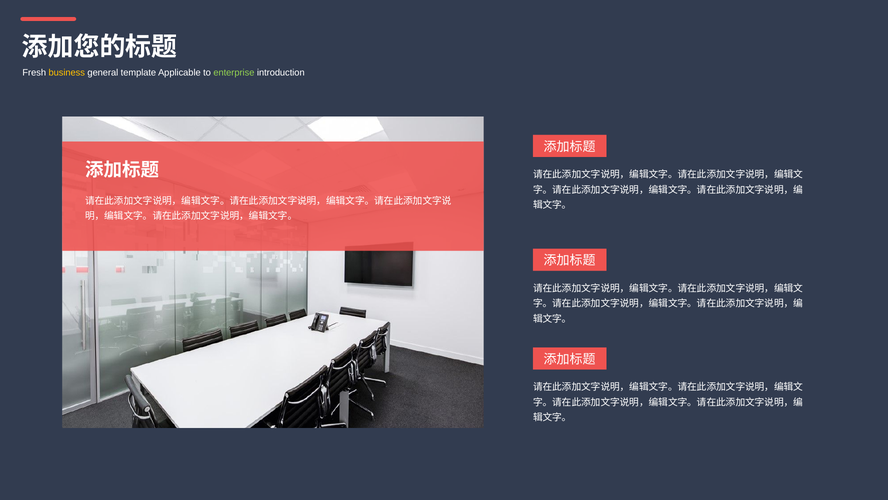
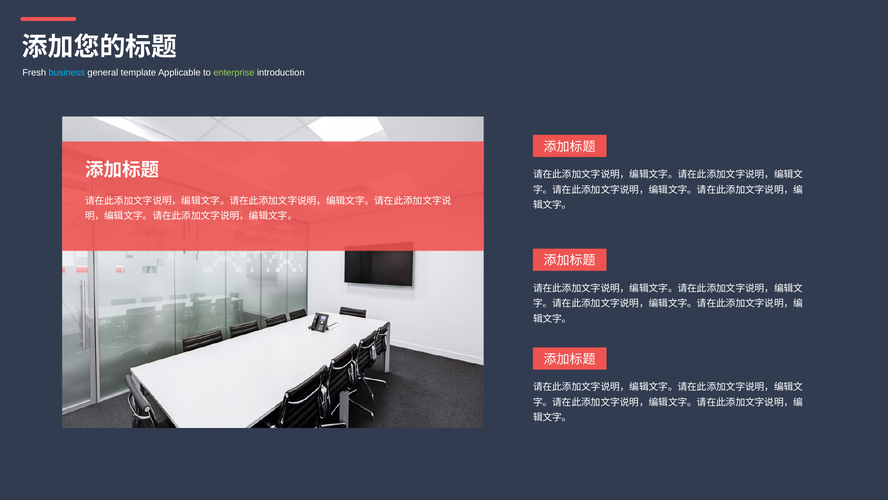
business colour: yellow -> light blue
